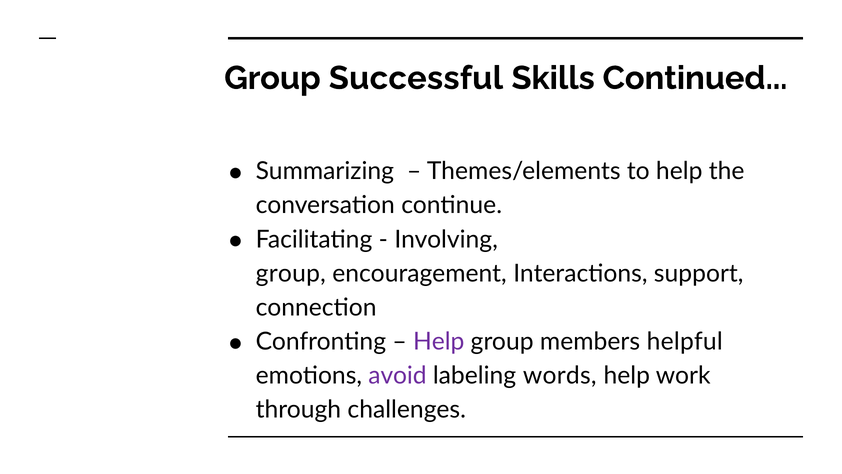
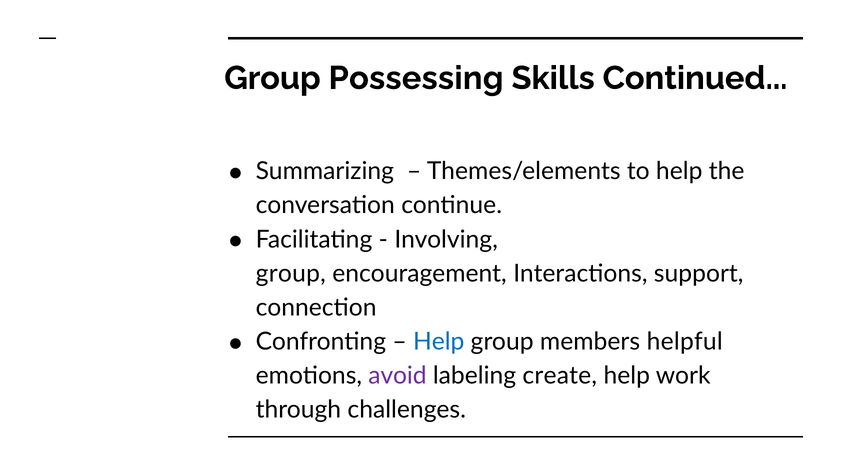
Successful: Successful -> Possessing
Help at (439, 341) colour: purple -> blue
words: words -> create
